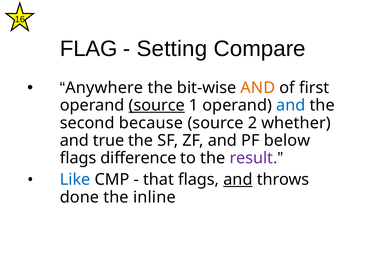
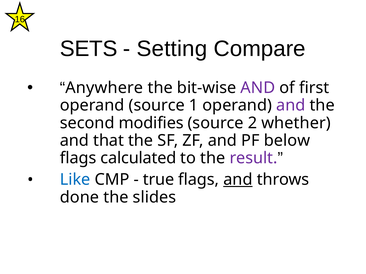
FLAG: FLAG -> SETS
AND at (258, 88) colour: orange -> purple
source at (157, 106) underline: present -> none
and at (291, 106) colour: blue -> purple
because: because -> modifies
true: true -> that
difference: difference -> calculated
that: that -> true
inline: inline -> slides
